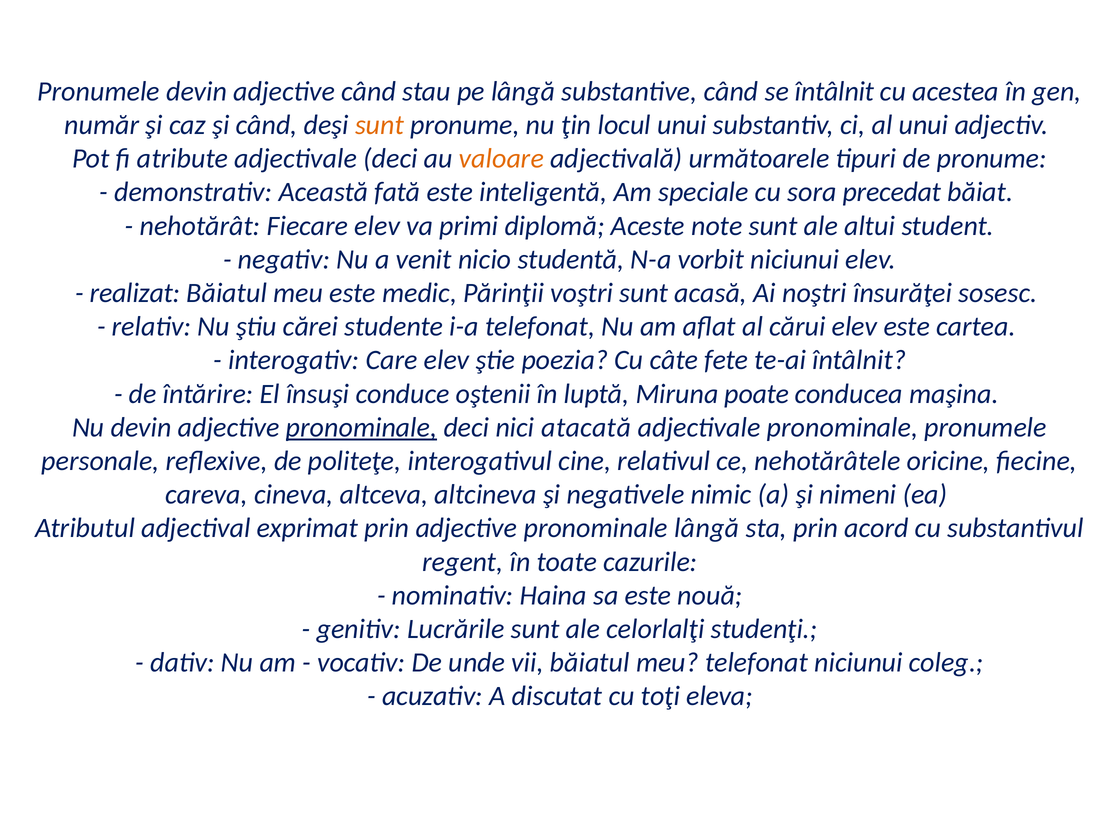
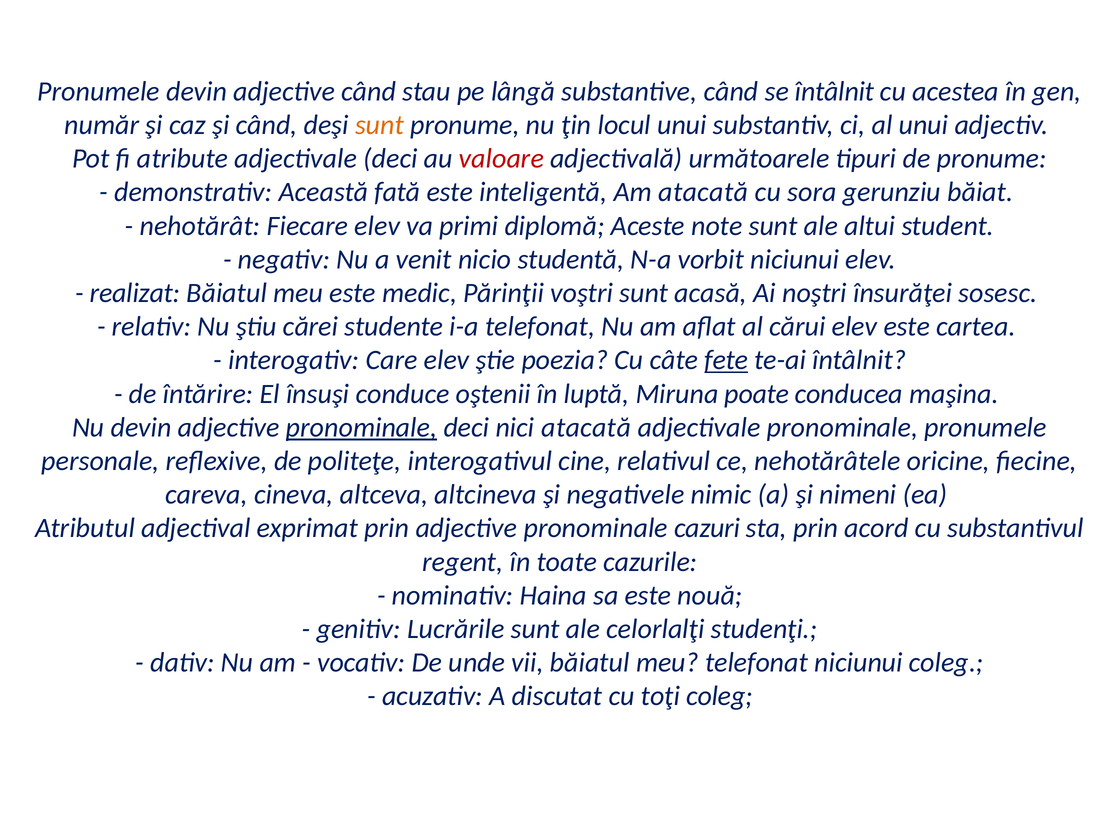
valoare colour: orange -> red
Am speciale: speciale -> atacată
precedat: precedat -> gerunziu
fete underline: none -> present
pronominale lângă: lângă -> cazuri
toţi eleva: eleva -> coleg
